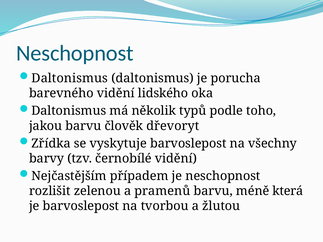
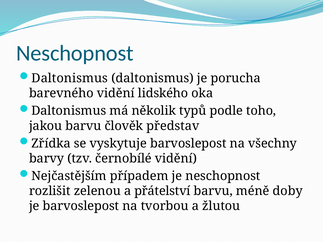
dřevoryt: dřevoryt -> představ
pramenů: pramenů -> přátelství
která: která -> doby
